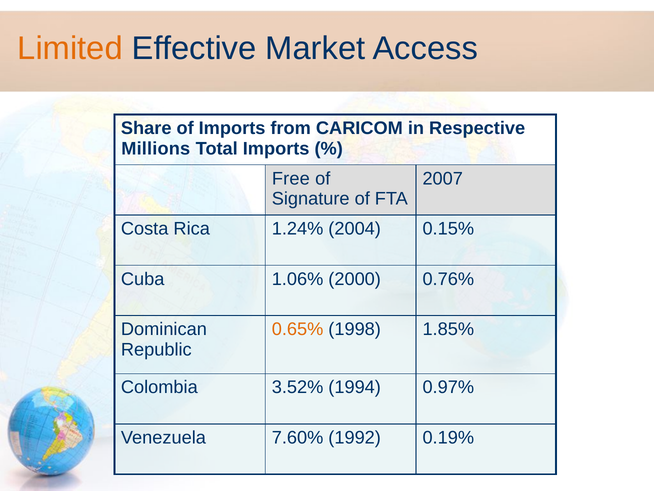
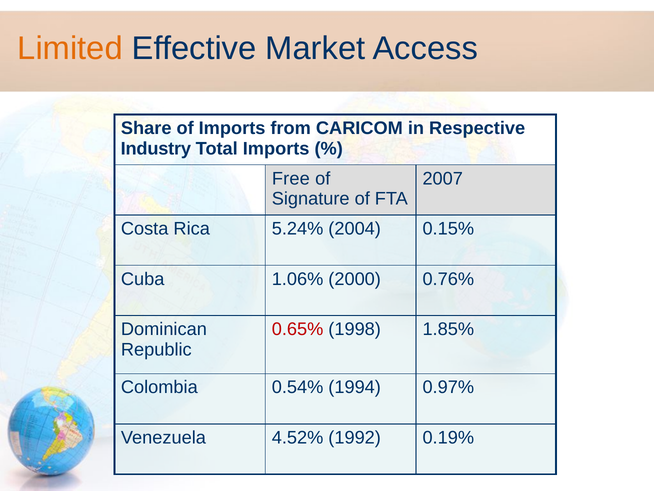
Millions: Millions -> Industry
1.24%: 1.24% -> 5.24%
0.65% colour: orange -> red
3.52%: 3.52% -> 0.54%
7.60%: 7.60% -> 4.52%
